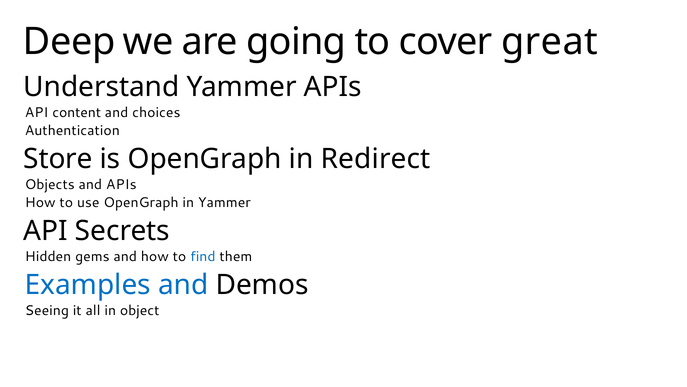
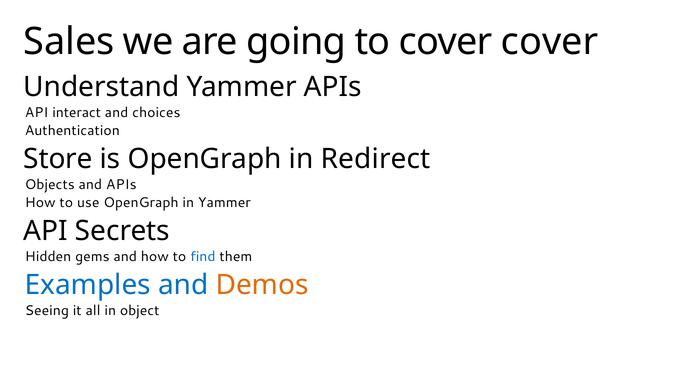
Deep: Deep -> Sales
cover great: great -> cover
content: content -> interact
Demos colour: black -> orange
